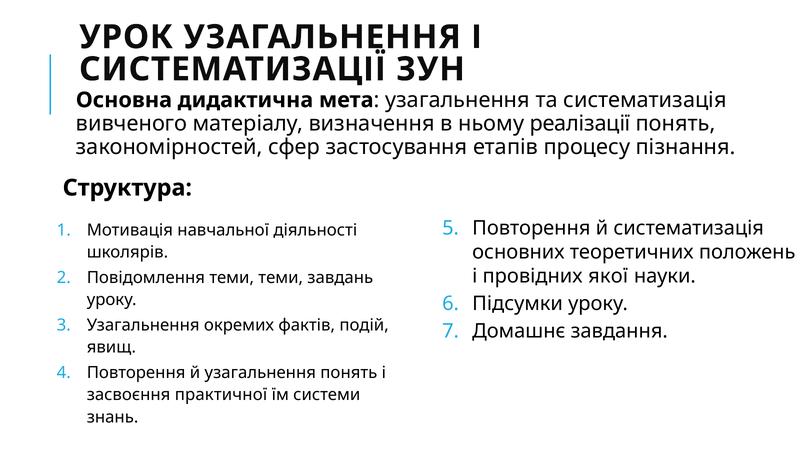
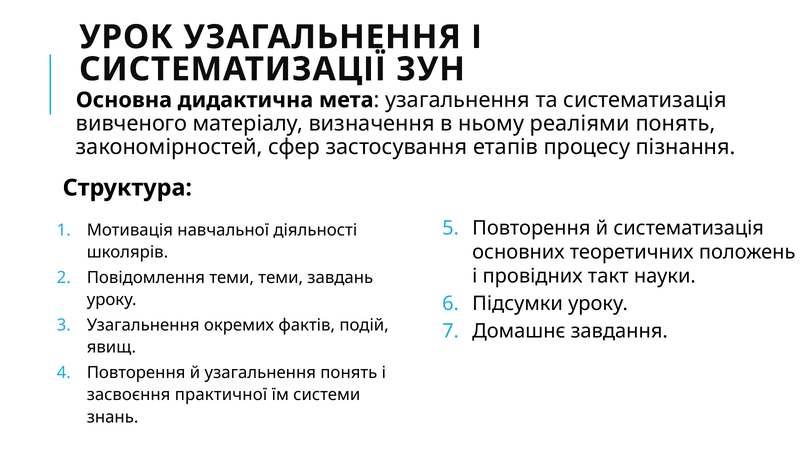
реалізації: реалізації -> реаліями
якої: якої -> такт
